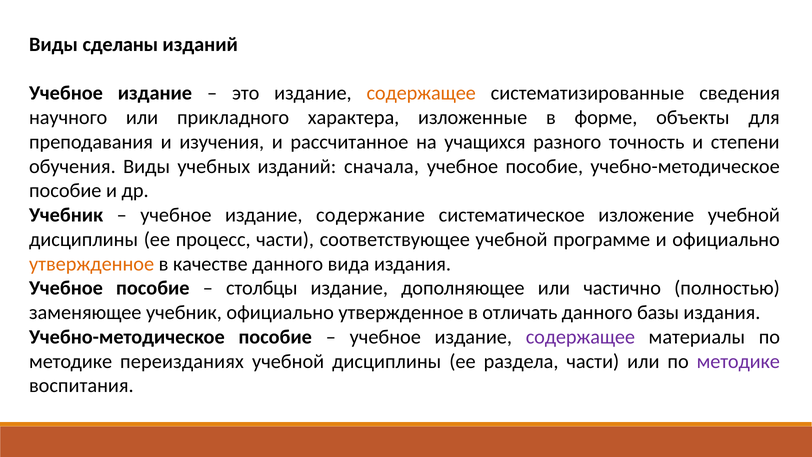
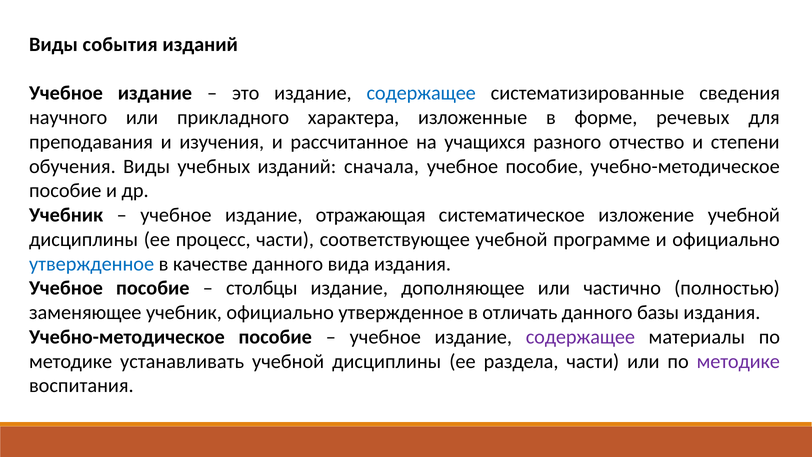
сделаны: сделаны -> события
содержащее at (421, 93) colour: orange -> blue
объекты: объекты -> речевых
точность: точность -> отчество
содержание: содержание -> отражающая
утвержденное at (92, 264) colour: orange -> blue
переизданиях: переизданиях -> устанавливать
